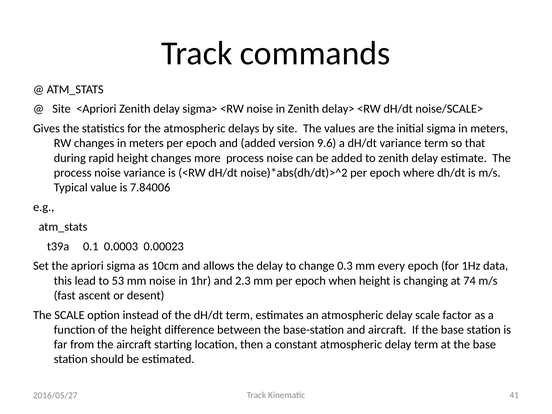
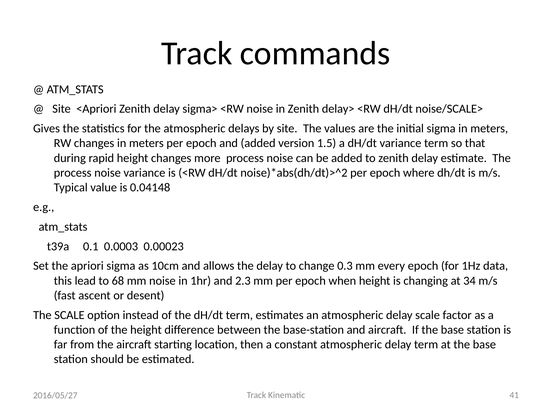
9.6: 9.6 -> 1.5
7.84006: 7.84006 -> 0.04148
53: 53 -> 68
74: 74 -> 34
